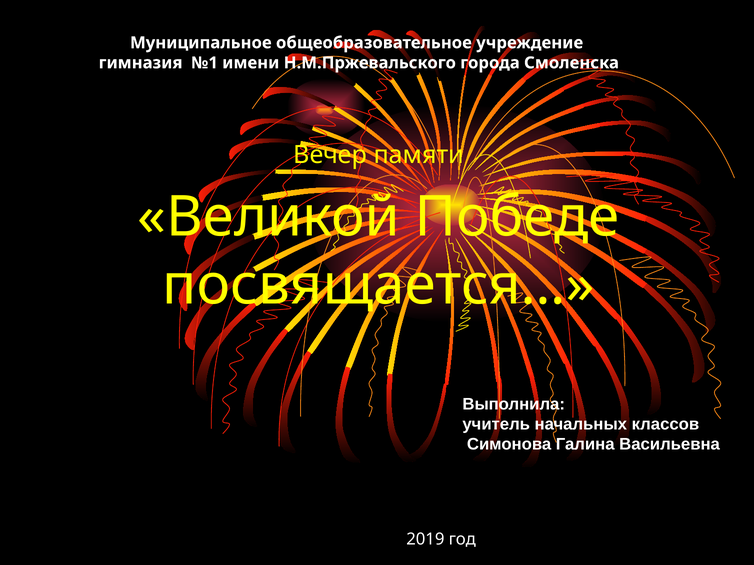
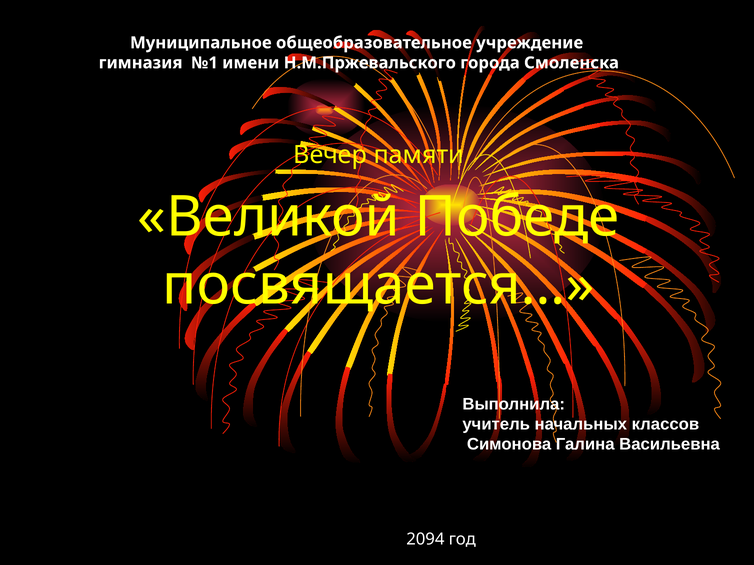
2019: 2019 -> 2094
